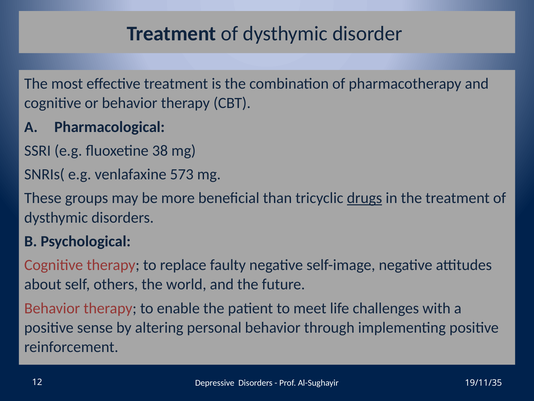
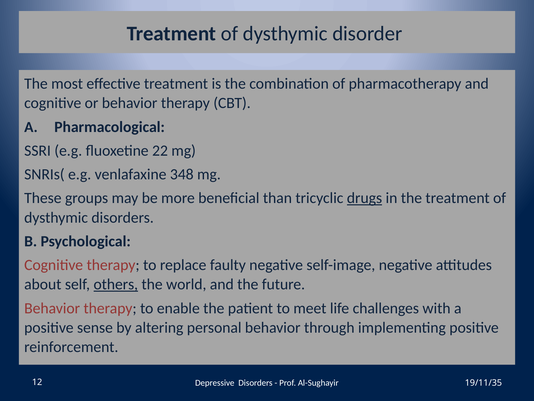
38: 38 -> 22
573: 573 -> 348
others underline: none -> present
